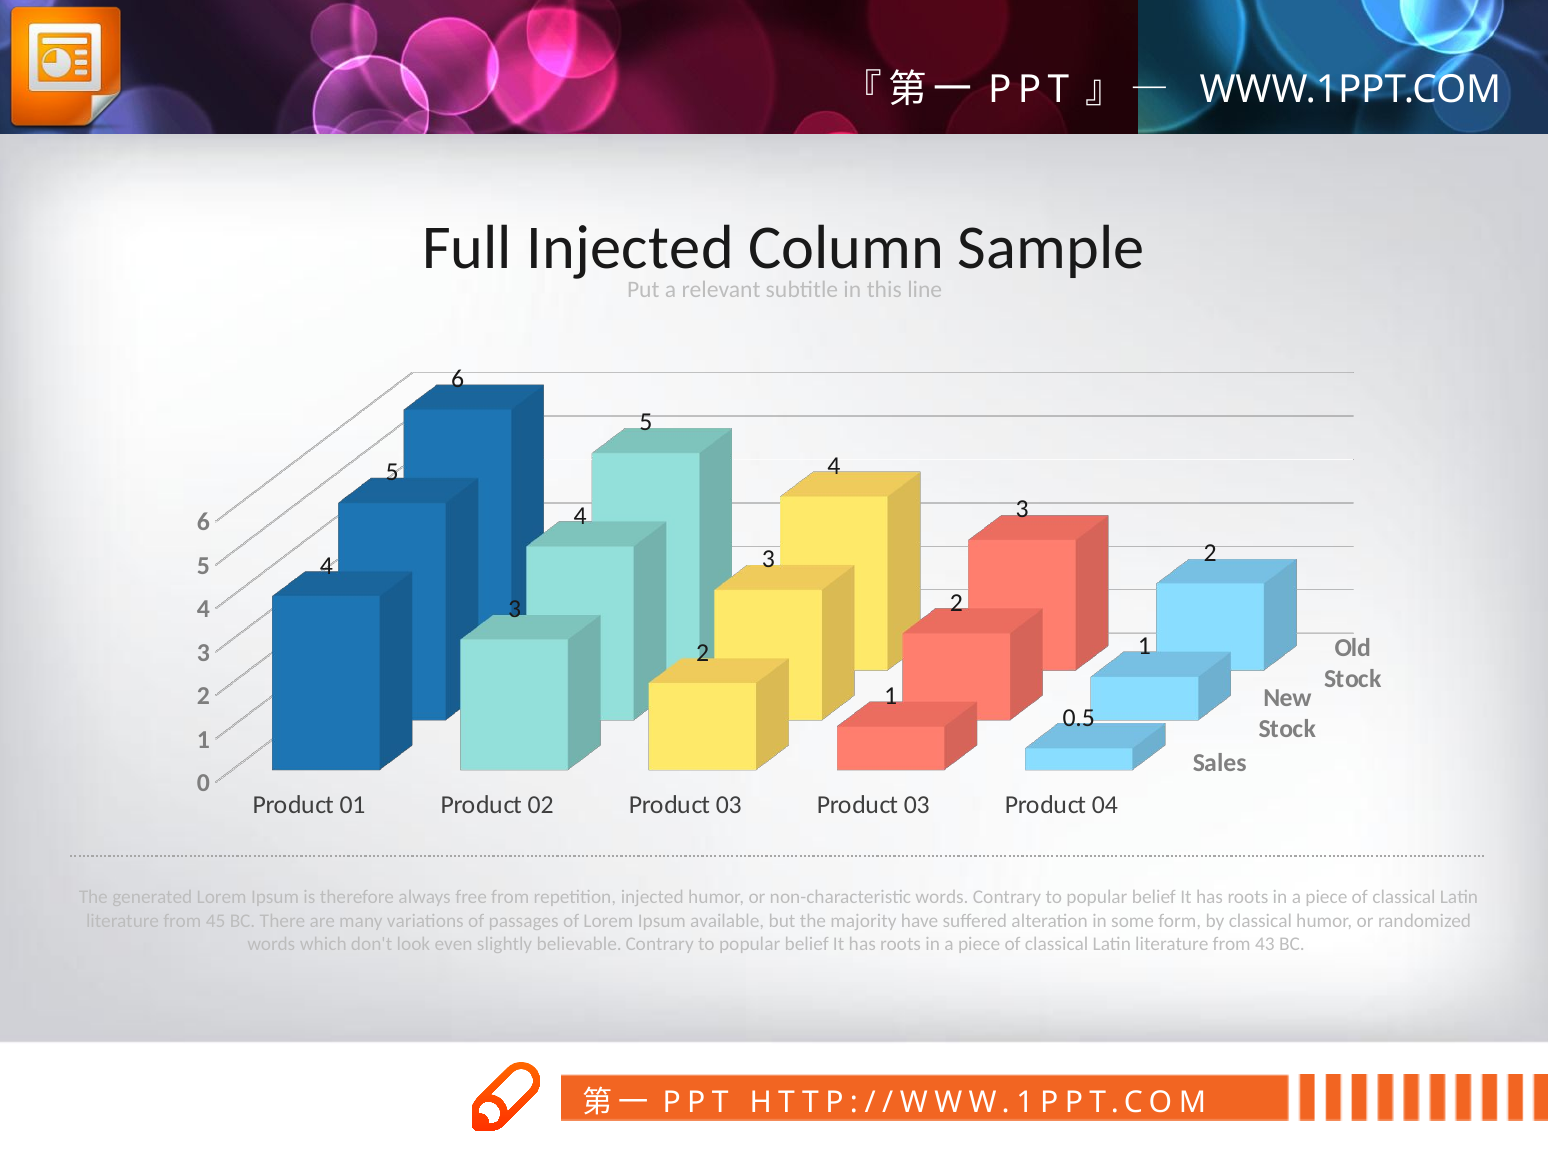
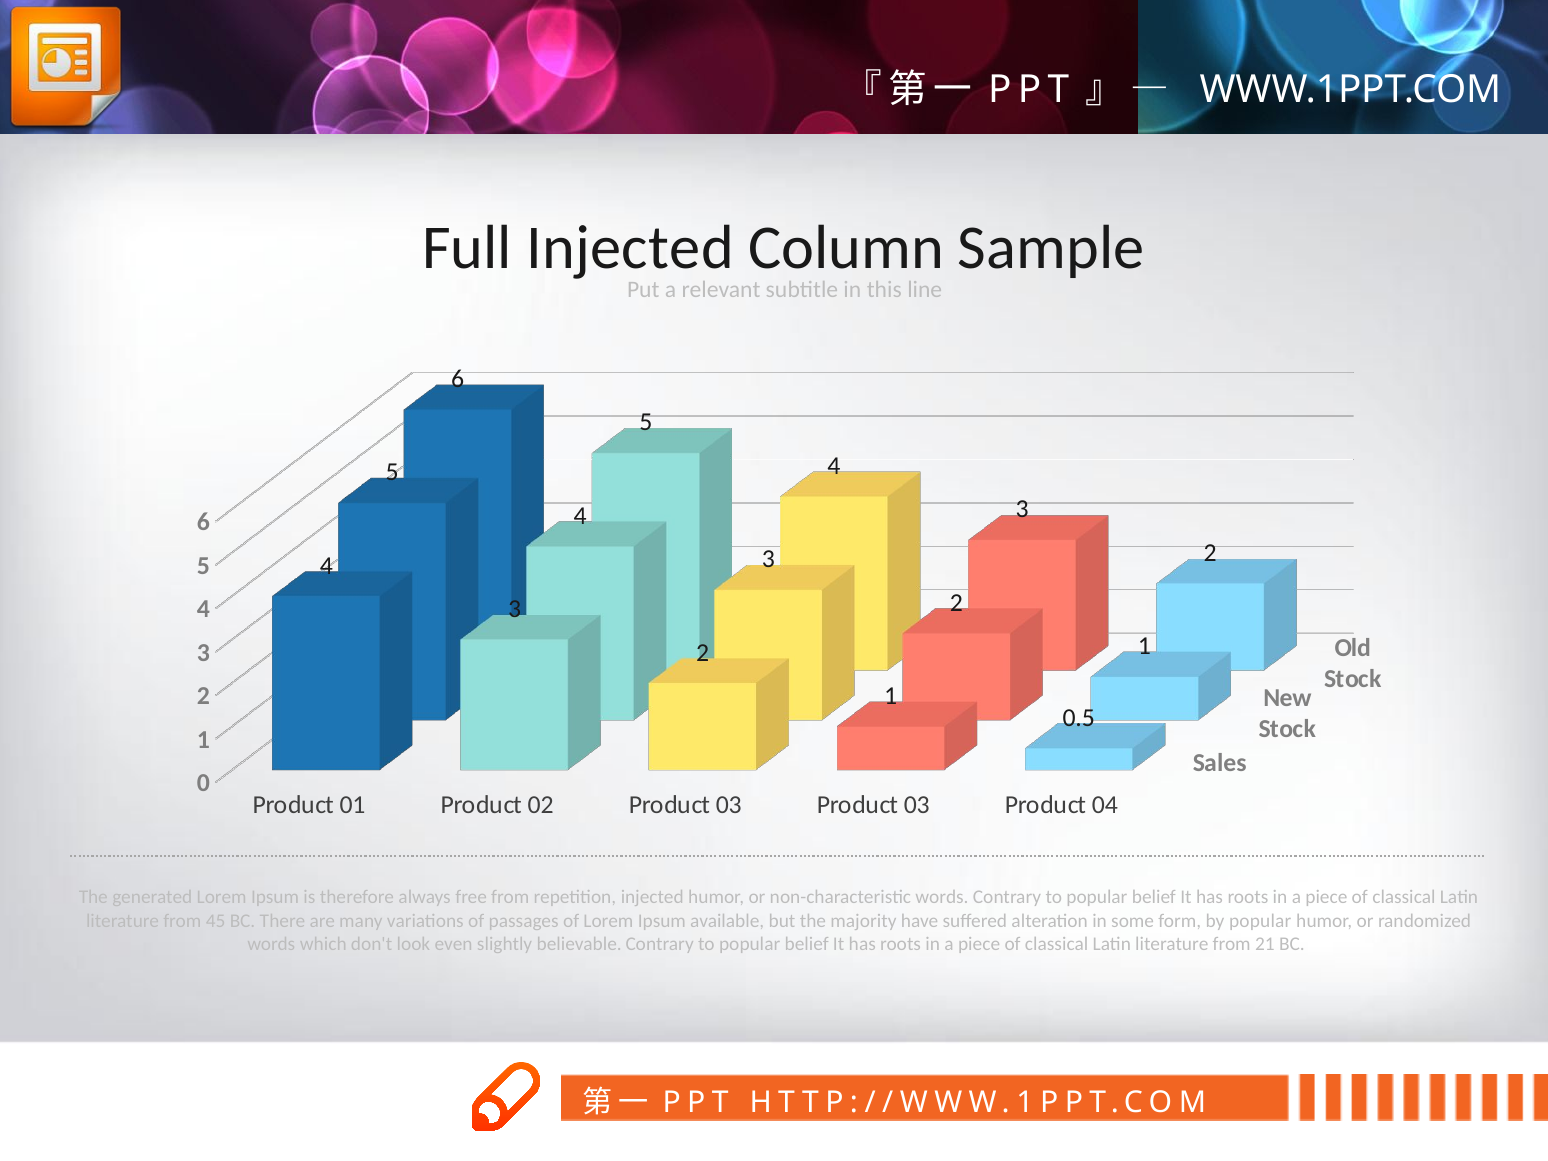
by classical: classical -> popular
43: 43 -> 21
